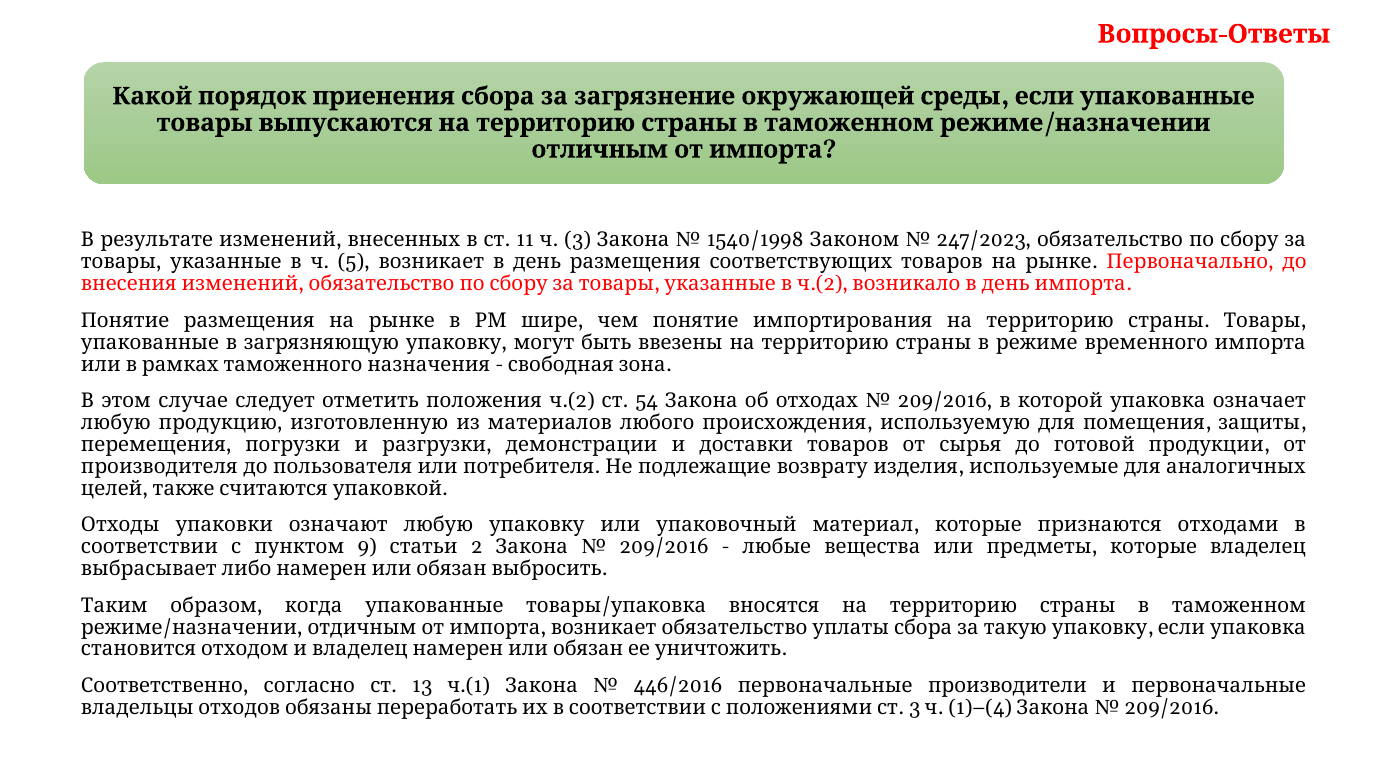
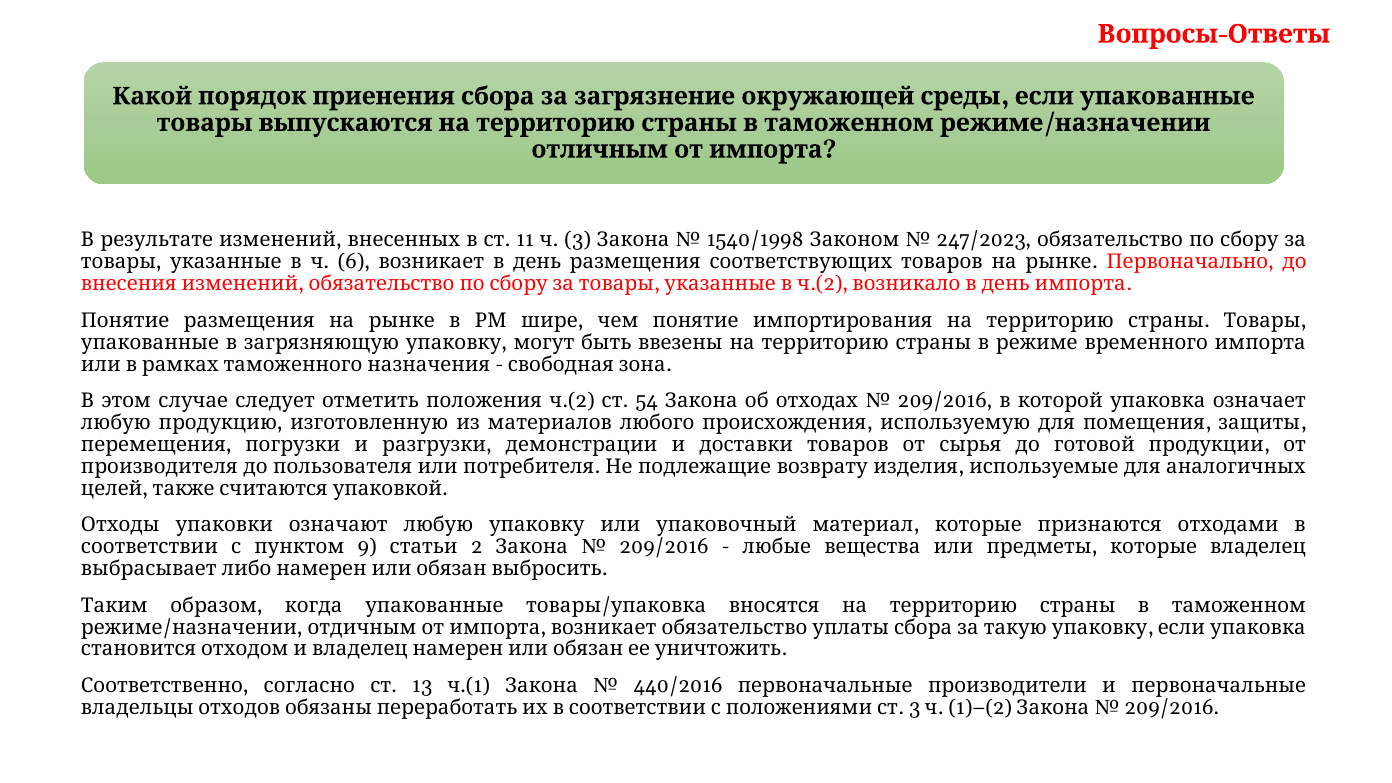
5: 5 -> 6
446/2016: 446/2016 -> 440/2016
1)–(4: 1)–(4 -> 1)–(2
